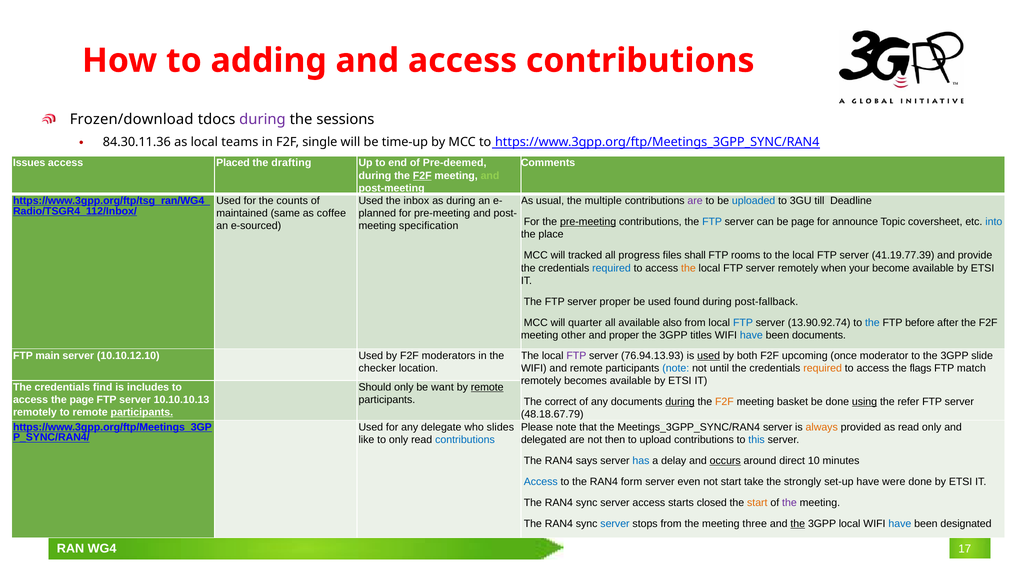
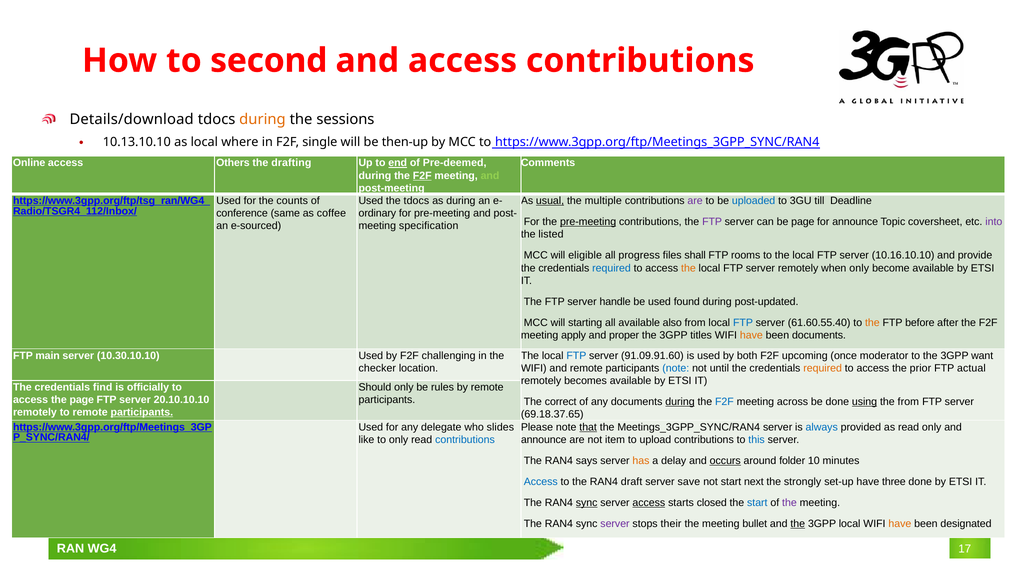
adding: adding -> second
Frozen/download: Frozen/download -> Details/download
during at (262, 120) colour: purple -> orange
84.30.11.36: 84.30.11.36 -> 10.13.10.10
teams: teams -> where
time-up: time-up -> then-up
Issues: Issues -> Online
Placed: Placed -> Others
end underline: none -> present
the inbox: inbox -> tdocs
usual underline: none -> present
maintained: maintained -> conference
planned: planned -> ordinary
FTP at (712, 222) colour: blue -> purple
into colour: blue -> purple
place: place -> listed
tracked: tracked -> eligible
41.19.77.39: 41.19.77.39 -> 10.16.10.10
when your: your -> only
server proper: proper -> handle
post-fallback: post-fallback -> post-updated
quarter: quarter -> starting
13.90.92.74: 13.90.92.74 -> 61.60.55.40
the at (872, 323) colour: blue -> orange
other: other -> apply
have at (751, 336) colour: blue -> orange
10.10.12.10: 10.10.12.10 -> 10.30.10.10
moderators: moderators -> challenging
FTP at (576, 356) colour: purple -> blue
76.94.13.93: 76.94.13.93 -> 91.09.91.60
used at (709, 356) underline: present -> none
slide: slide -> want
flags: flags -> prior
match: match -> actual
includes: includes -> officially
want: want -> rules
remote at (487, 387) underline: present -> none
10.10.10.13: 10.10.10.13 -> 20.10.10.10
F2F at (724, 402) colour: orange -> blue
basket: basket -> across
the refer: refer -> from
48.18.67.79: 48.18.67.79 -> 69.18.37.65
that underline: none -> present
always colour: orange -> blue
delegated at (544, 440): delegated -> announce
then: then -> item
has colour: blue -> orange
direct: direct -> folder
form: form -> draft
even: even -> save
take: take -> next
were: were -> three
sync at (587, 503) underline: none -> present
access at (649, 503) underline: none -> present
start at (757, 503) colour: orange -> blue
server at (615, 524) colour: blue -> purple
stops from: from -> their
three: three -> bullet
have at (900, 524) colour: blue -> orange
